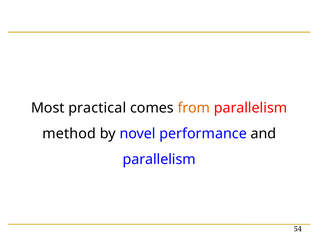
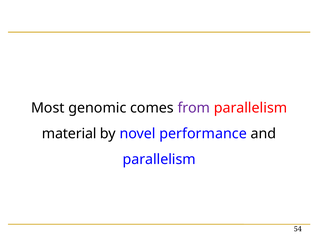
practical: practical -> genomic
from colour: orange -> purple
method: method -> material
